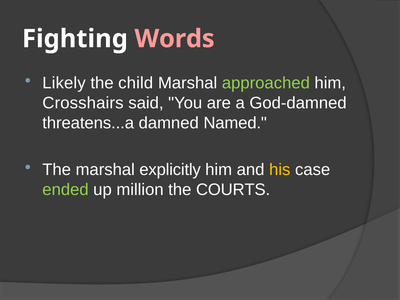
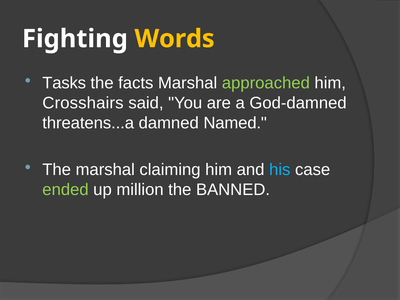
Words colour: pink -> yellow
Likely: Likely -> Tasks
child: child -> facts
explicitly: explicitly -> claiming
his colour: yellow -> light blue
COURTS: COURTS -> BANNED
